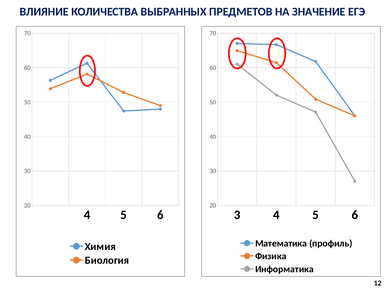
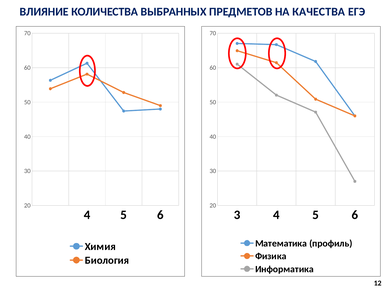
ЗНАЧЕНИЕ: ЗНАЧЕНИЕ -> КАЧЕСТВА
